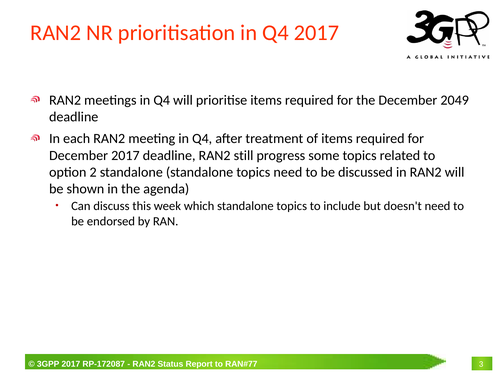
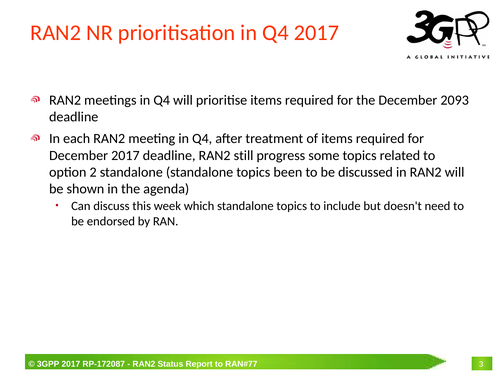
2049: 2049 -> 2093
topics need: need -> been
